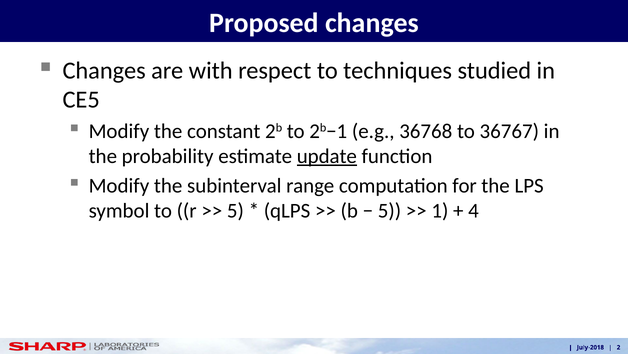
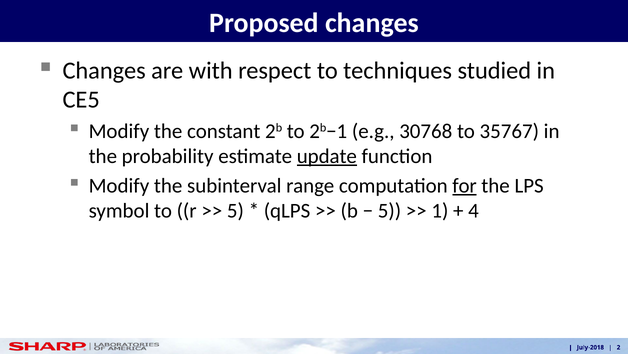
36768: 36768 -> 30768
36767: 36767 -> 35767
for underline: none -> present
